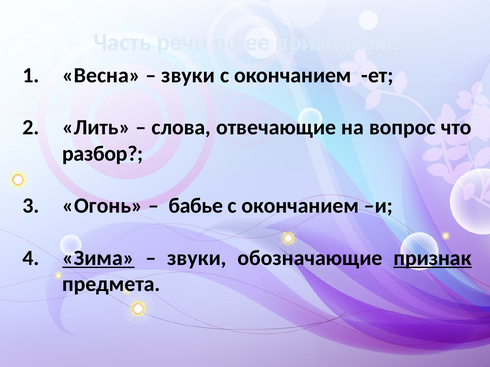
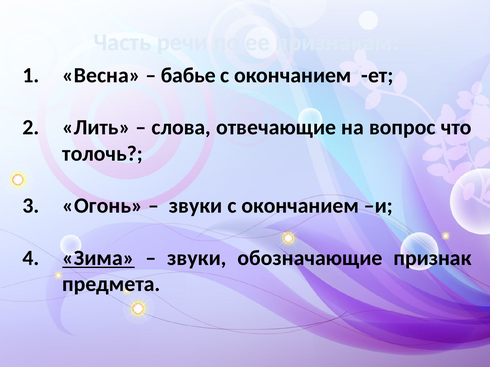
звуки at (188, 75): звуки -> бабье
разбор: разбор -> толочь
бабье at (196, 206): бабье -> звуки
признак underline: present -> none
